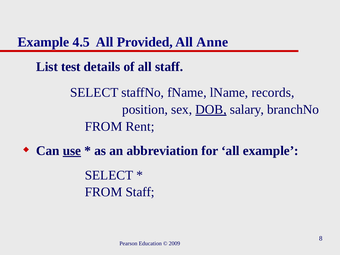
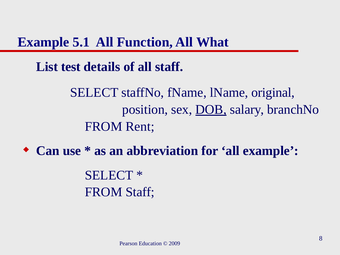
4.5: 4.5 -> 5.1
Provided: Provided -> Function
Anne: Anne -> What
records: records -> original
use underline: present -> none
